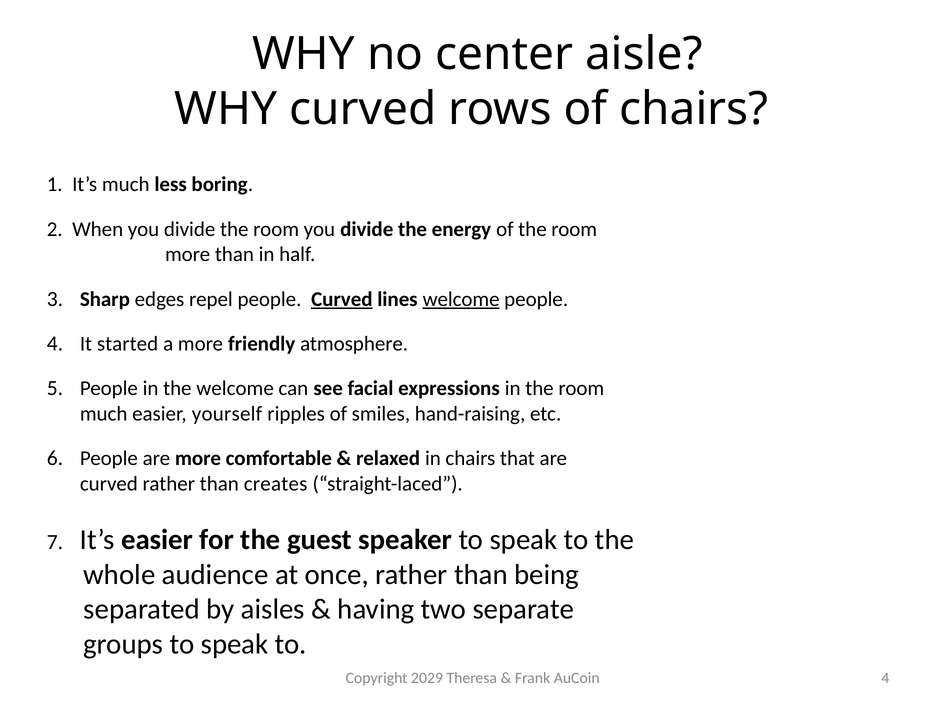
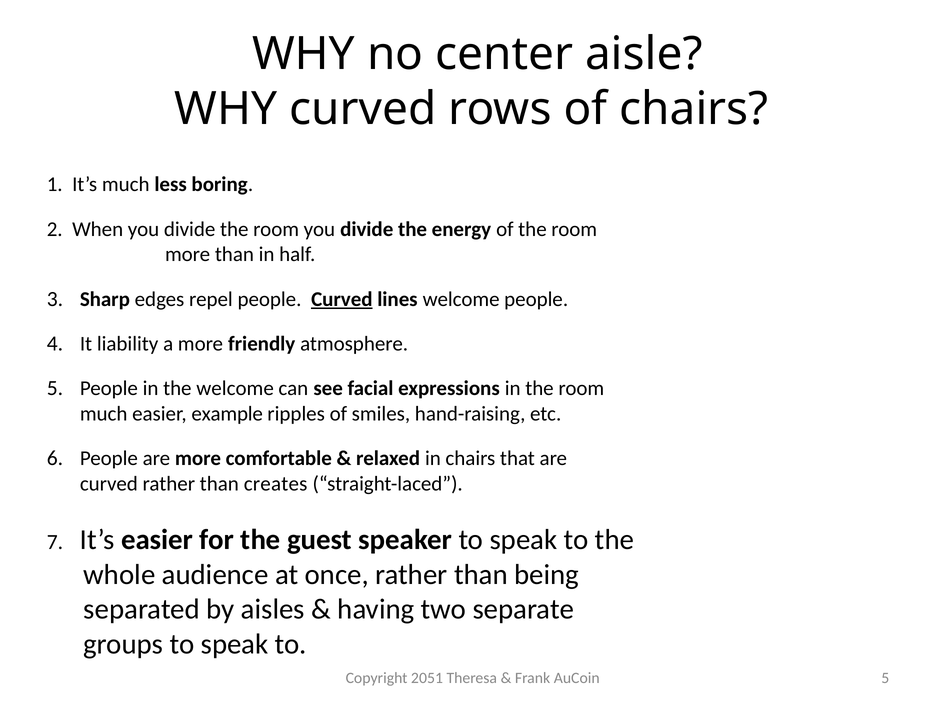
welcome at (461, 299) underline: present -> none
started: started -> liability
yourself: yourself -> example
2029: 2029 -> 2051
AuCoin 4: 4 -> 5
